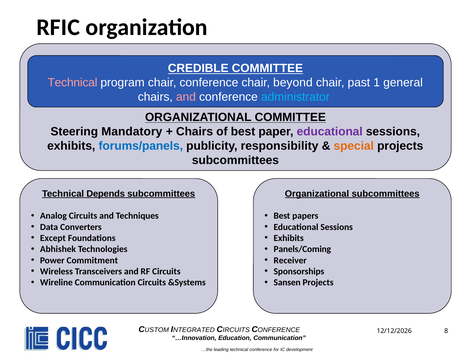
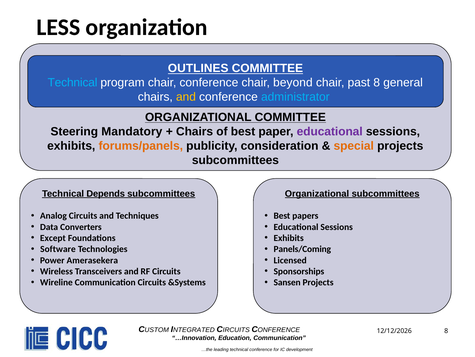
RFIC: RFIC -> LESS
CREDIBLE: CREDIBLE -> OUTLINES
Technical at (73, 82) colour: pink -> light blue
past 1: 1 -> 8
and at (186, 97) colour: pink -> yellow
forums/panels colour: blue -> orange
responsibility: responsibility -> consideration
Abhishek: Abhishek -> Software
Commitment: Commitment -> Amerasekera
Receiver: Receiver -> Licensed
